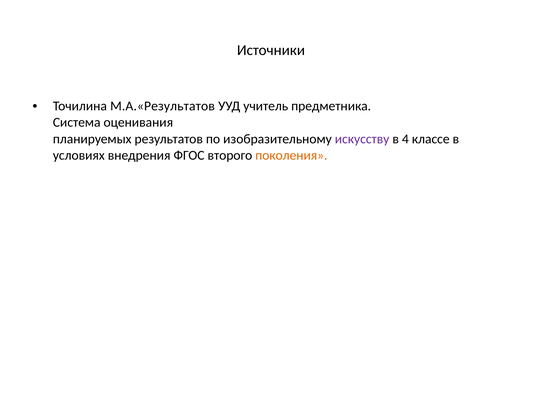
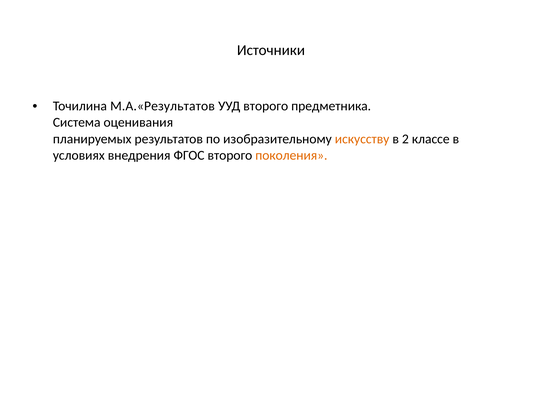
УУД учитель: учитель -> второго
искусству colour: purple -> orange
4: 4 -> 2
